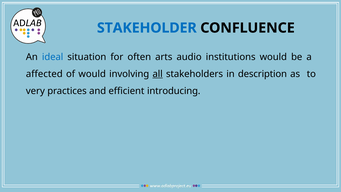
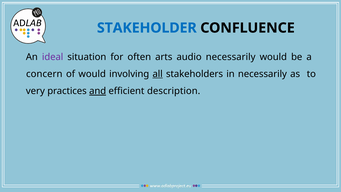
ideal colour: blue -> purple
audio institutions: institutions -> necessarily
affected: affected -> concern
in description: description -> necessarily
and underline: none -> present
introducing: introducing -> description
